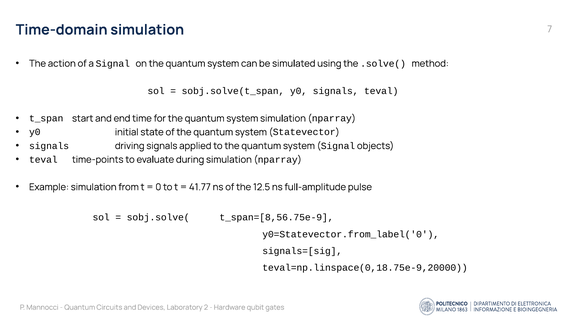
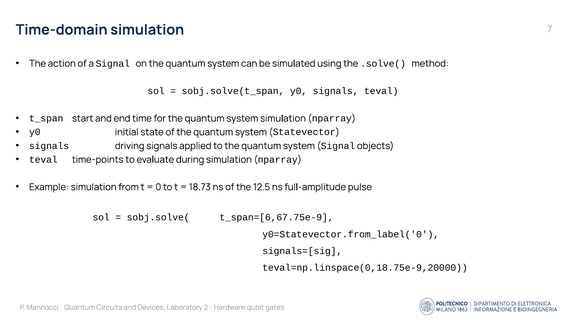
41.77: 41.77 -> 18.73
t_span=[8,56.75e-9: t_span=[8,56.75e-9 -> t_span=[6,67.75e-9
